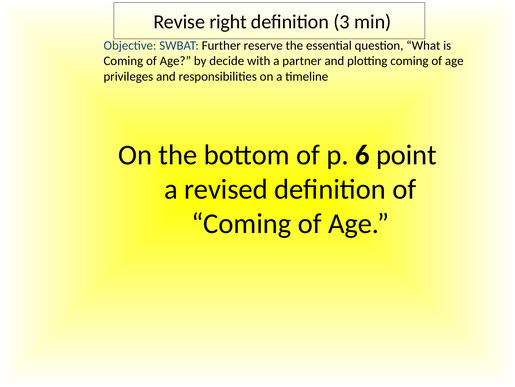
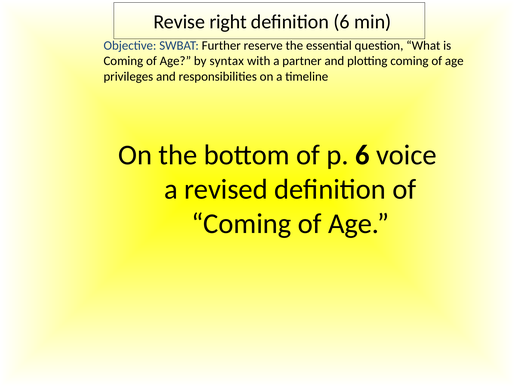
definition 3: 3 -> 6
decide: decide -> syntax
point: point -> voice
